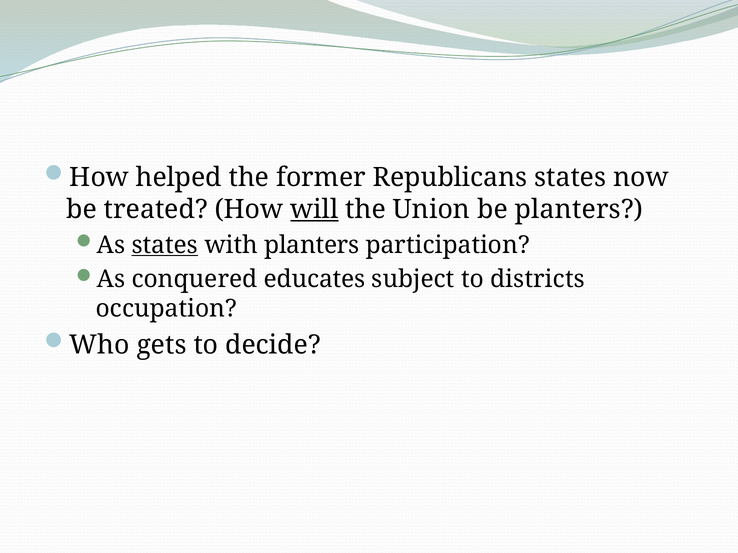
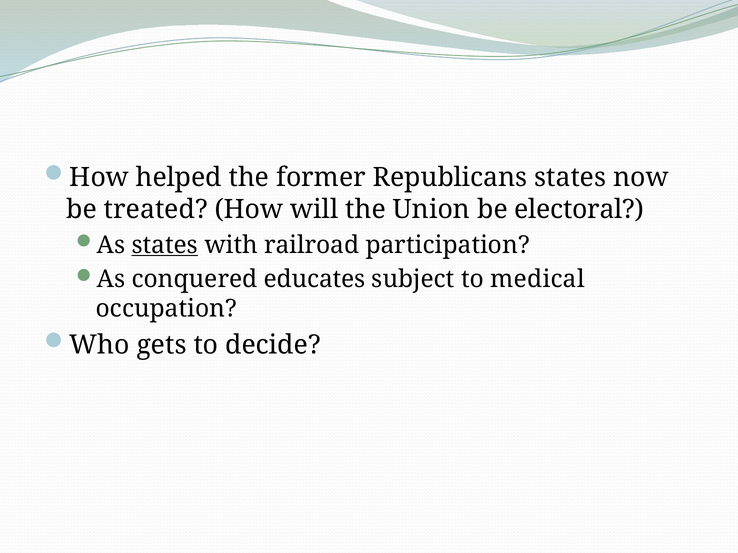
will underline: present -> none
be planters: planters -> electoral
with planters: planters -> railroad
districts: districts -> medical
